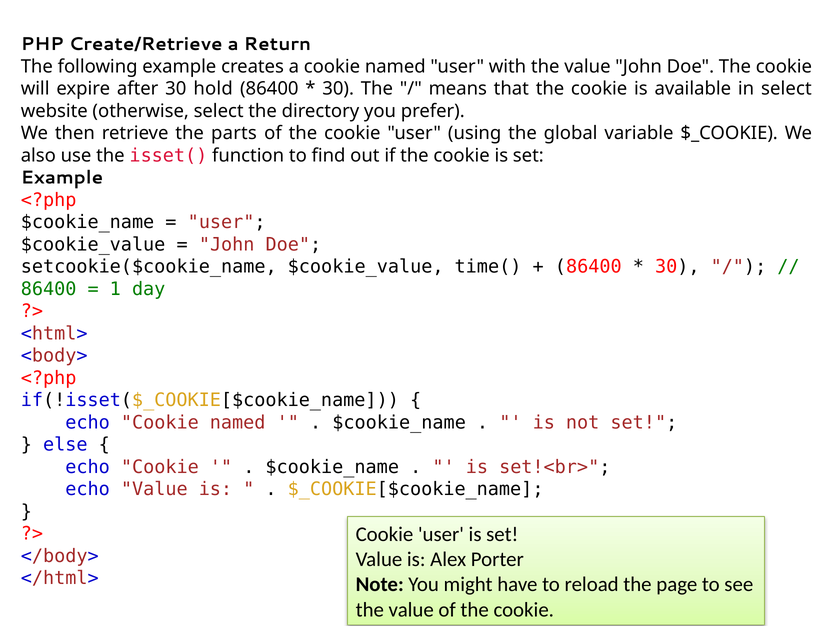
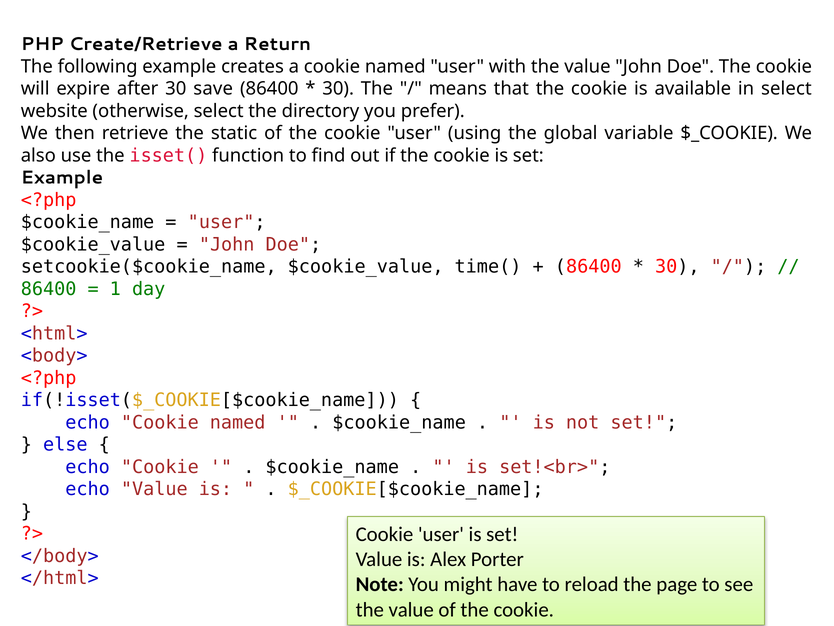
hold: hold -> save
parts: parts -> static
